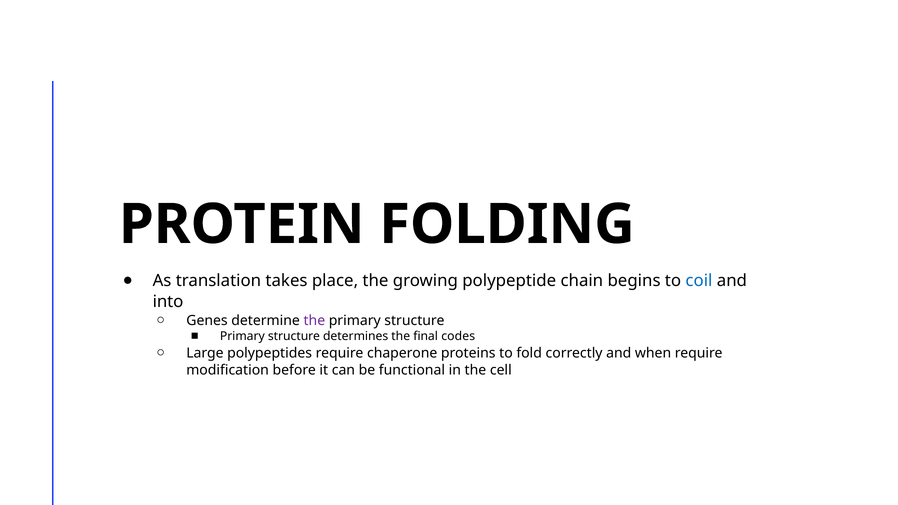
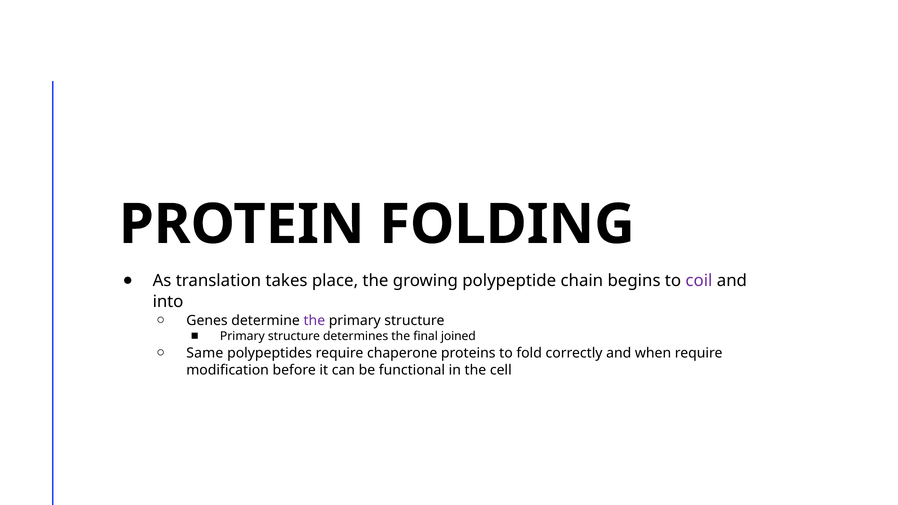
coil colour: blue -> purple
codes: codes -> joined
Large: Large -> Same
